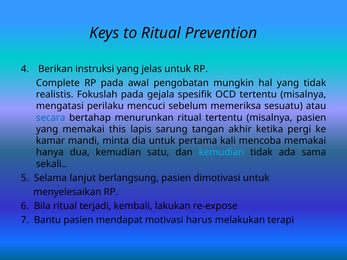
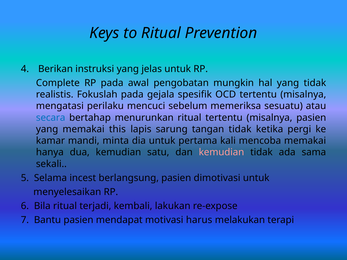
tangan akhir: akhir -> tidak
kemudian at (221, 152) colour: light blue -> pink
lanjut: lanjut -> incest
